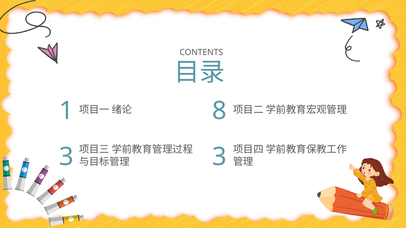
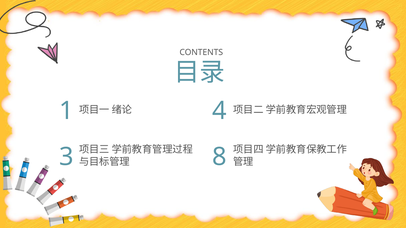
8: 8 -> 4
3 3: 3 -> 8
